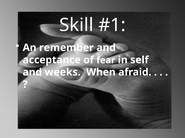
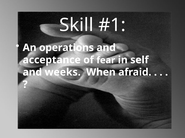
remember: remember -> operations
